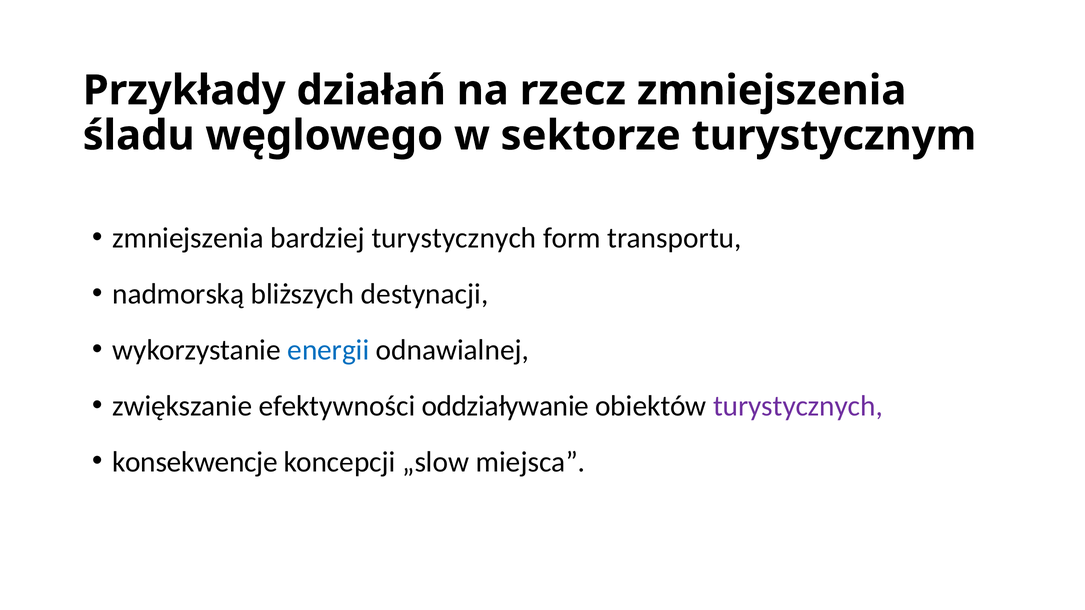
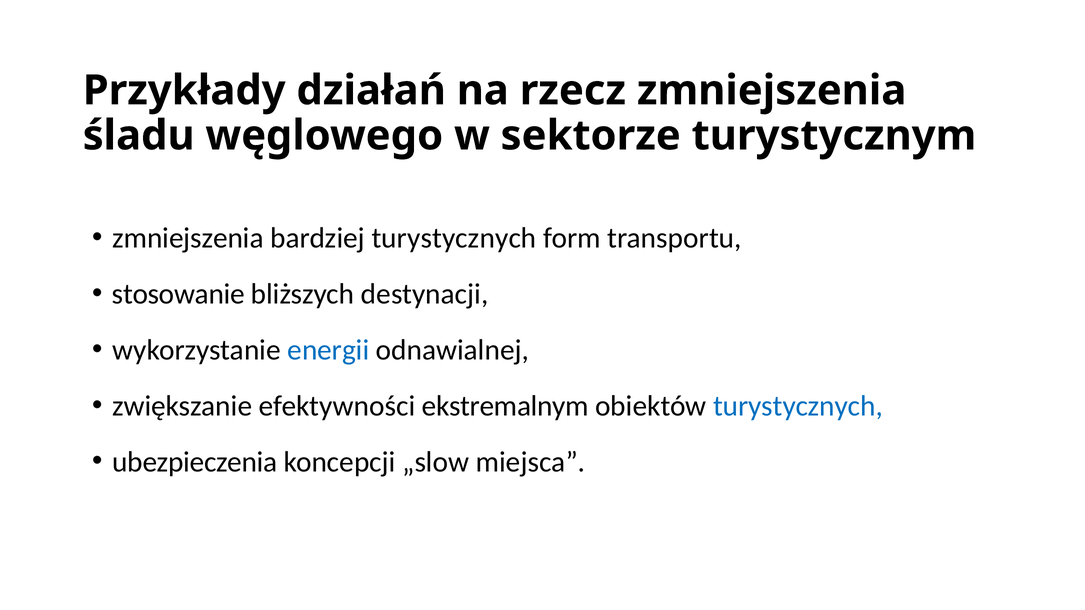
nadmorską: nadmorską -> stosowanie
oddziaływanie: oddziaływanie -> ekstremalnym
turystycznych at (798, 406) colour: purple -> blue
konsekwencje: konsekwencje -> ubezpieczenia
